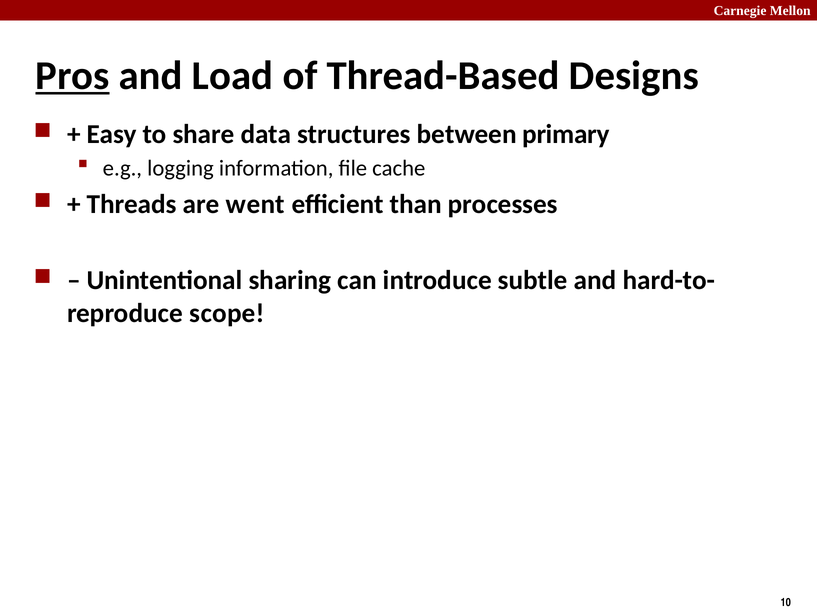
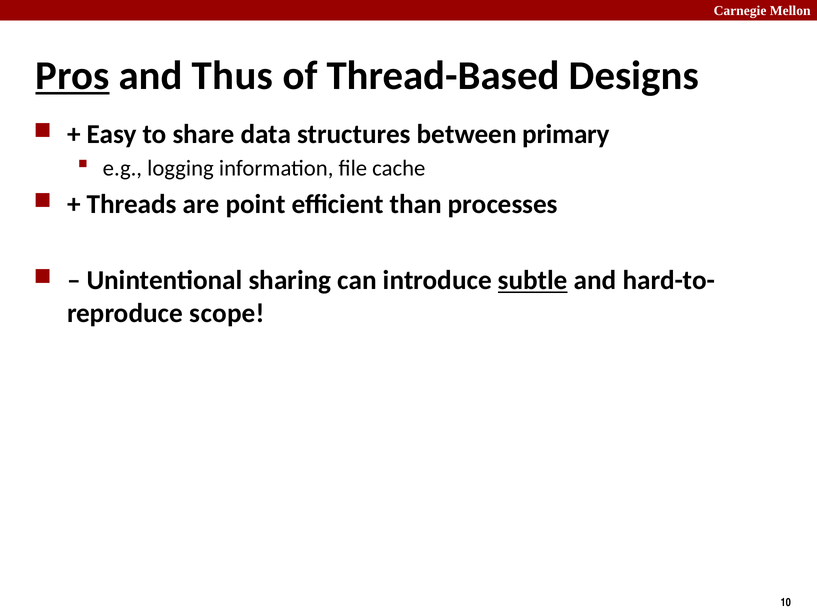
Load: Load -> Thus
went: went -> point
subtle underline: none -> present
